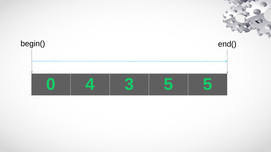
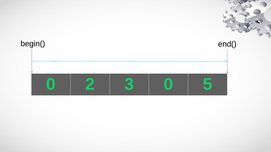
4: 4 -> 2
3 5: 5 -> 0
